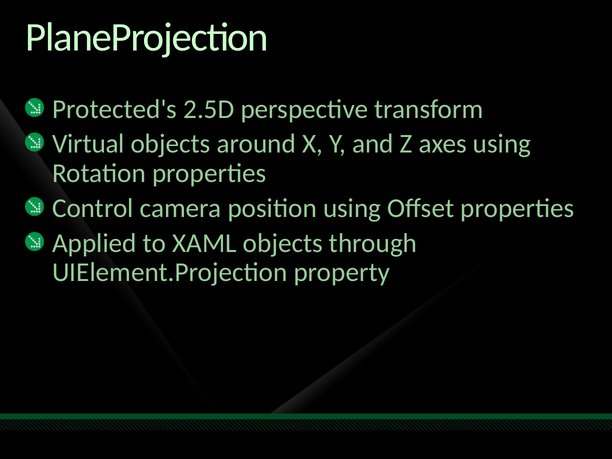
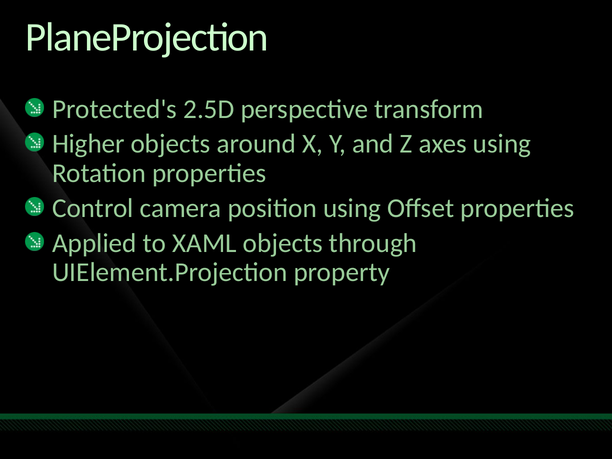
Virtual: Virtual -> Higher
